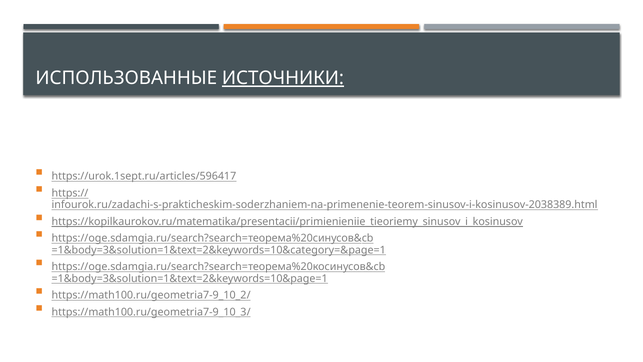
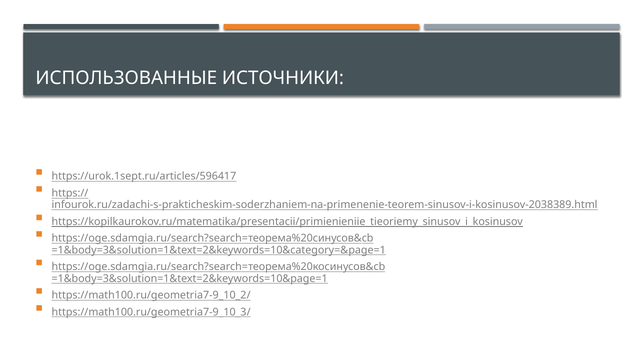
ИСТОЧНИКИ underline: present -> none
